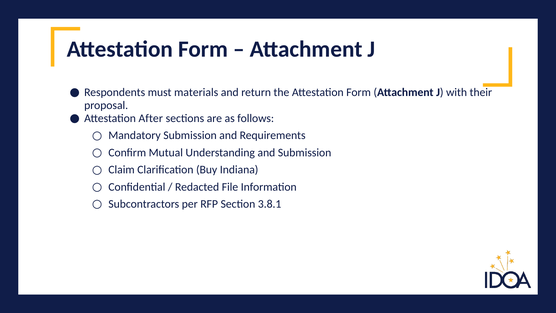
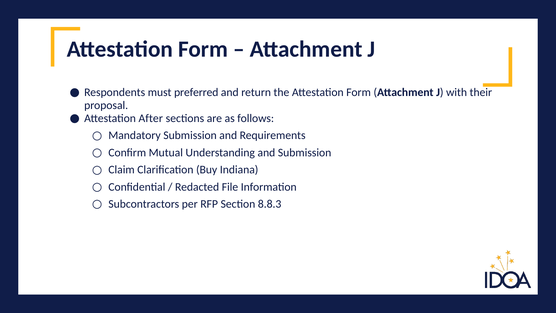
materials: materials -> preferred
3.8.1: 3.8.1 -> 8.8.3
